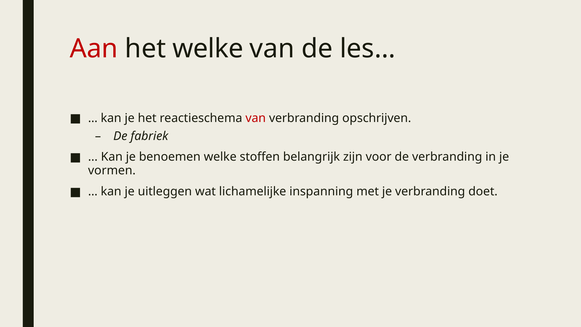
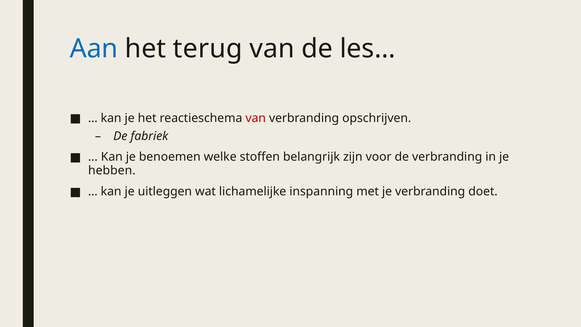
Aan colour: red -> blue
het welke: welke -> terug
vormen: vormen -> hebben
